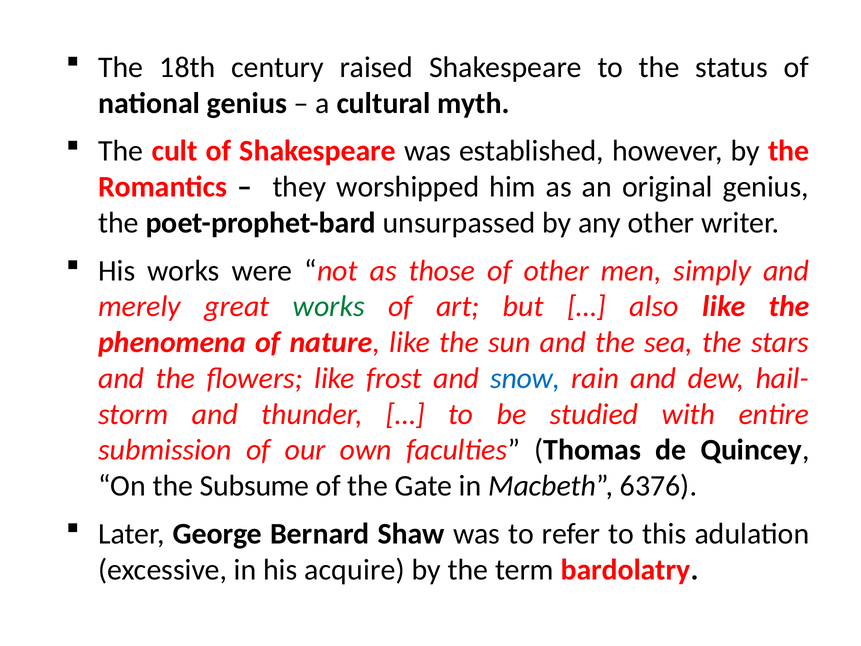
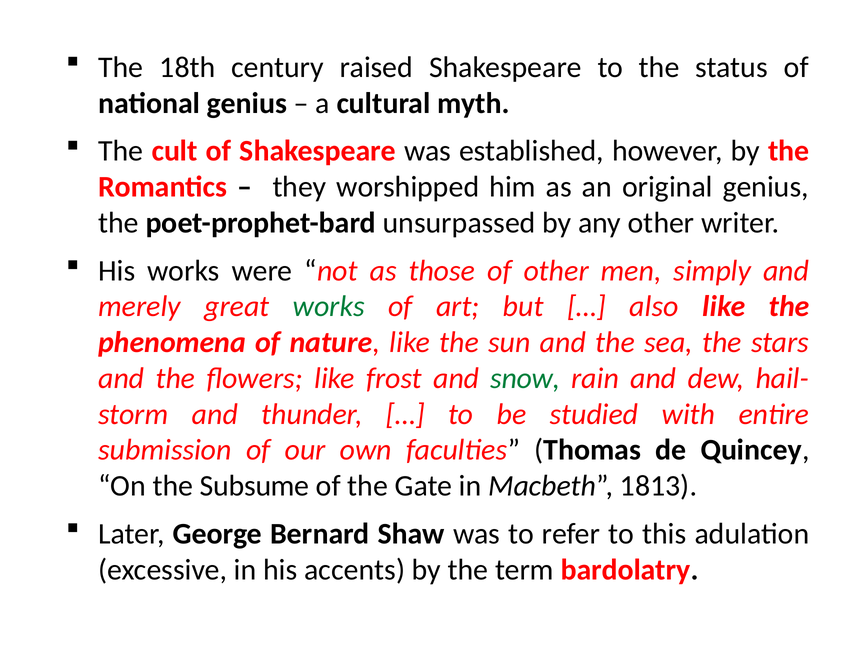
snow colour: blue -> green
6376: 6376 -> 1813
acquire: acquire -> accents
